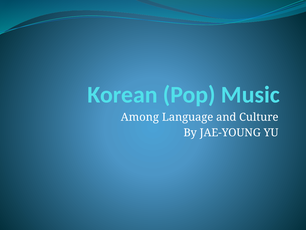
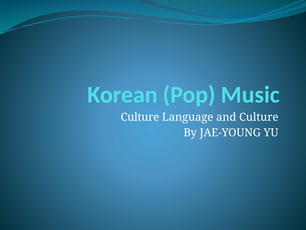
Among at (140, 117): Among -> Culture
